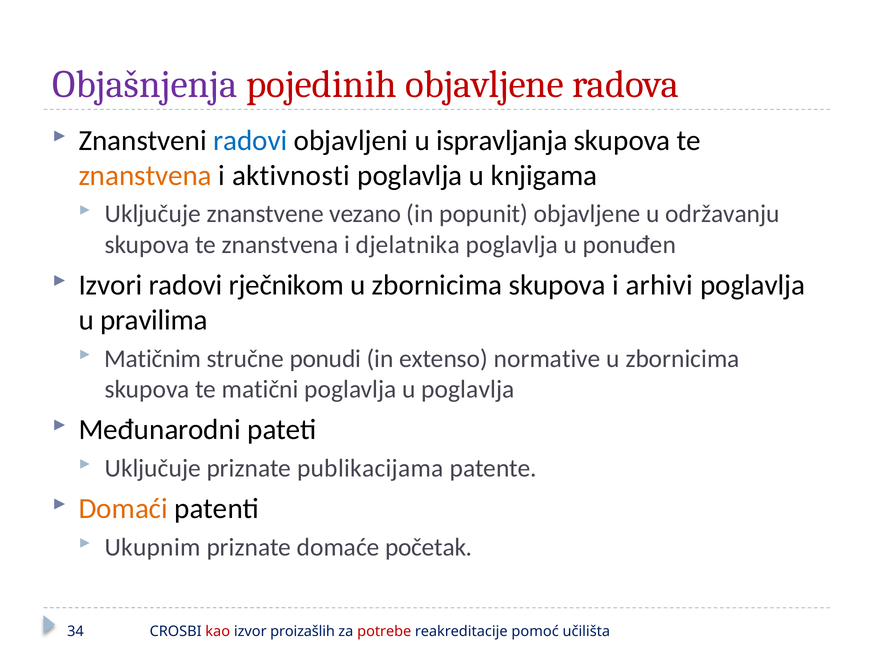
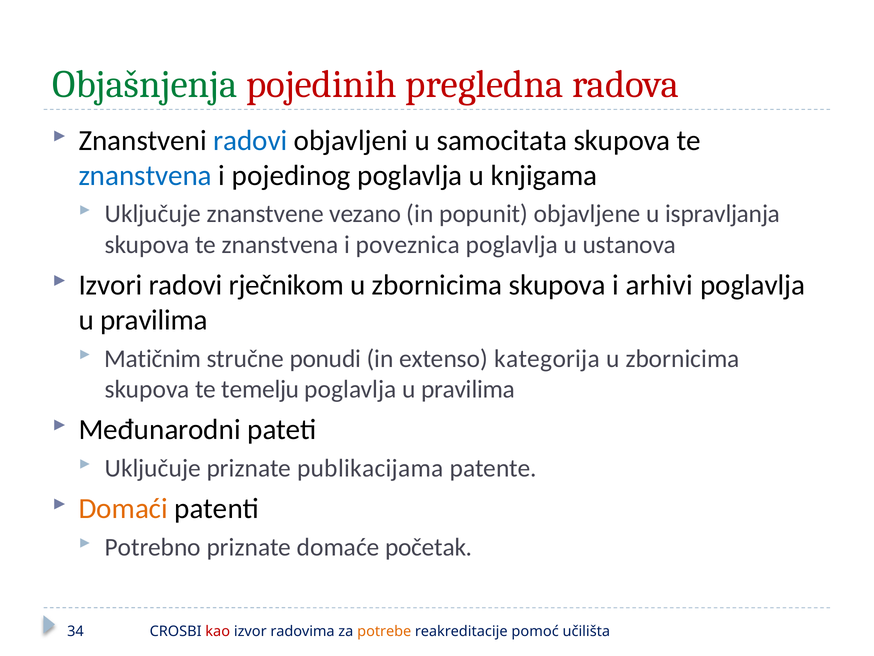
Objašnjenja colour: purple -> green
pojedinih objavljene: objavljene -> pregledna
ispravljanja: ispravljanja -> samocitata
znanstvena at (145, 175) colour: orange -> blue
aktivnosti: aktivnosti -> pojedinog
održavanju: održavanju -> ispravljanja
djelatnika: djelatnika -> poveznica
ponuđen: ponuđen -> ustanova
normative: normative -> kategorija
matični: matični -> temelju
poglavlja at (468, 389): poglavlja -> pravilima
Ukupnim: Ukupnim -> Potrebno
proizašlih: proizašlih -> radovima
potrebe colour: red -> orange
